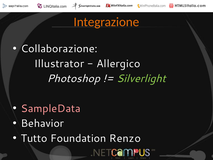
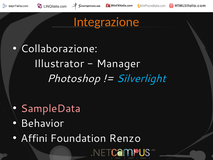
Allergico: Allergico -> Manager
Silverlight colour: light green -> light blue
Tutto: Tutto -> Affini
